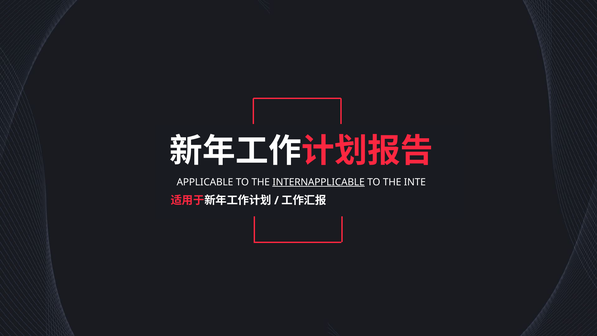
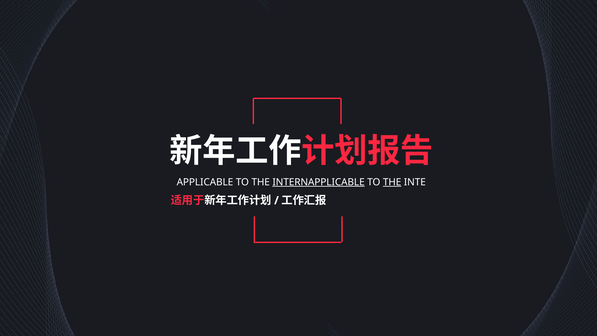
THE at (392, 182) underline: none -> present
